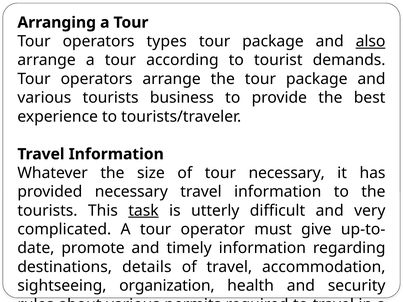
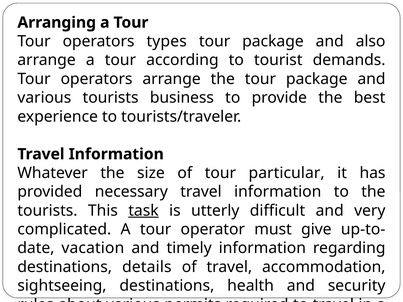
also underline: present -> none
tour necessary: necessary -> particular
promote: promote -> vacation
sightseeing organization: organization -> destinations
